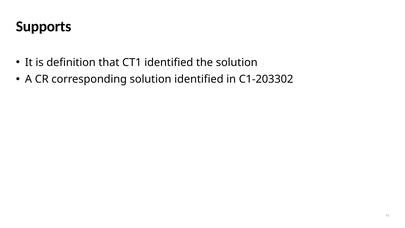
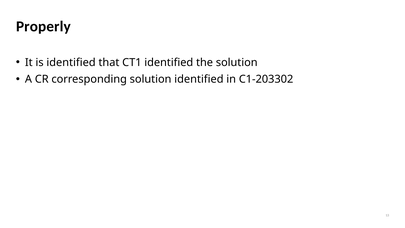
Supports: Supports -> Properly
is definition: definition -> identified
